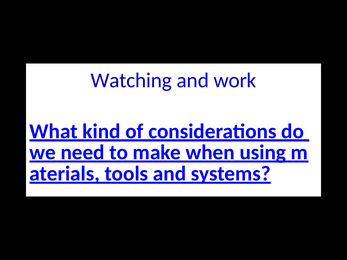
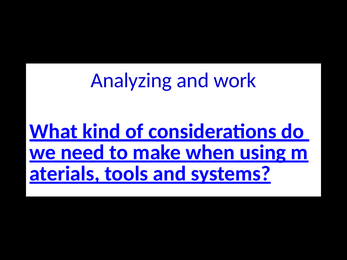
Watching: Watching -> Analyzing
